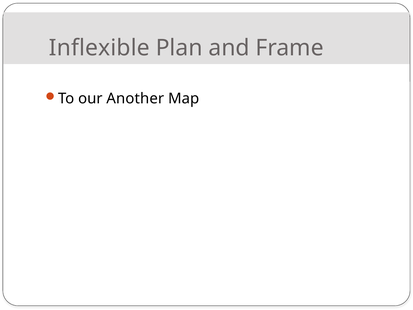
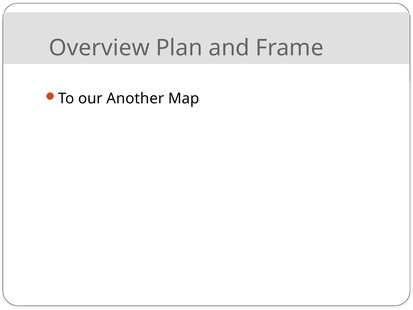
Inflexible: Inflexible -> Overview
